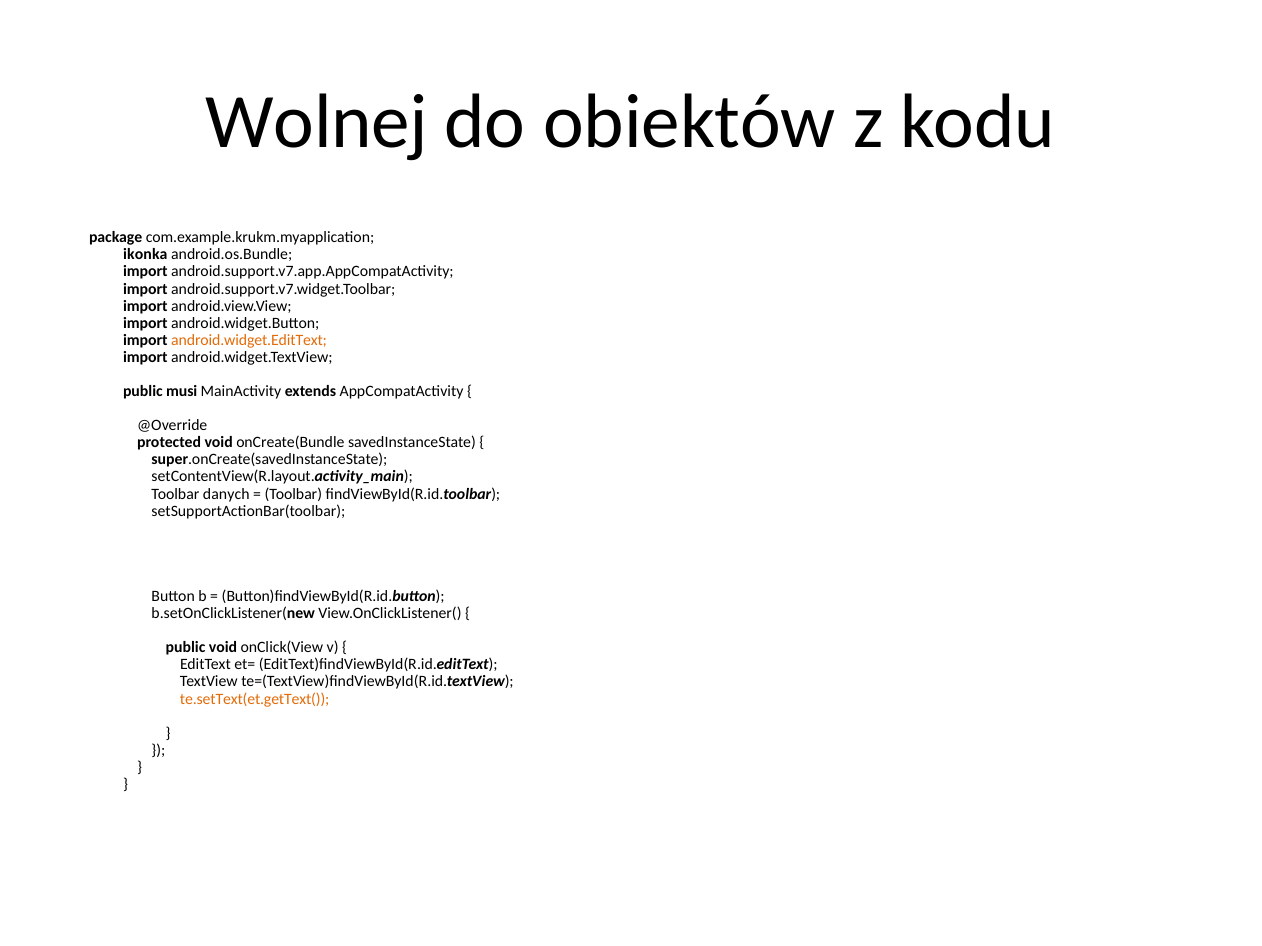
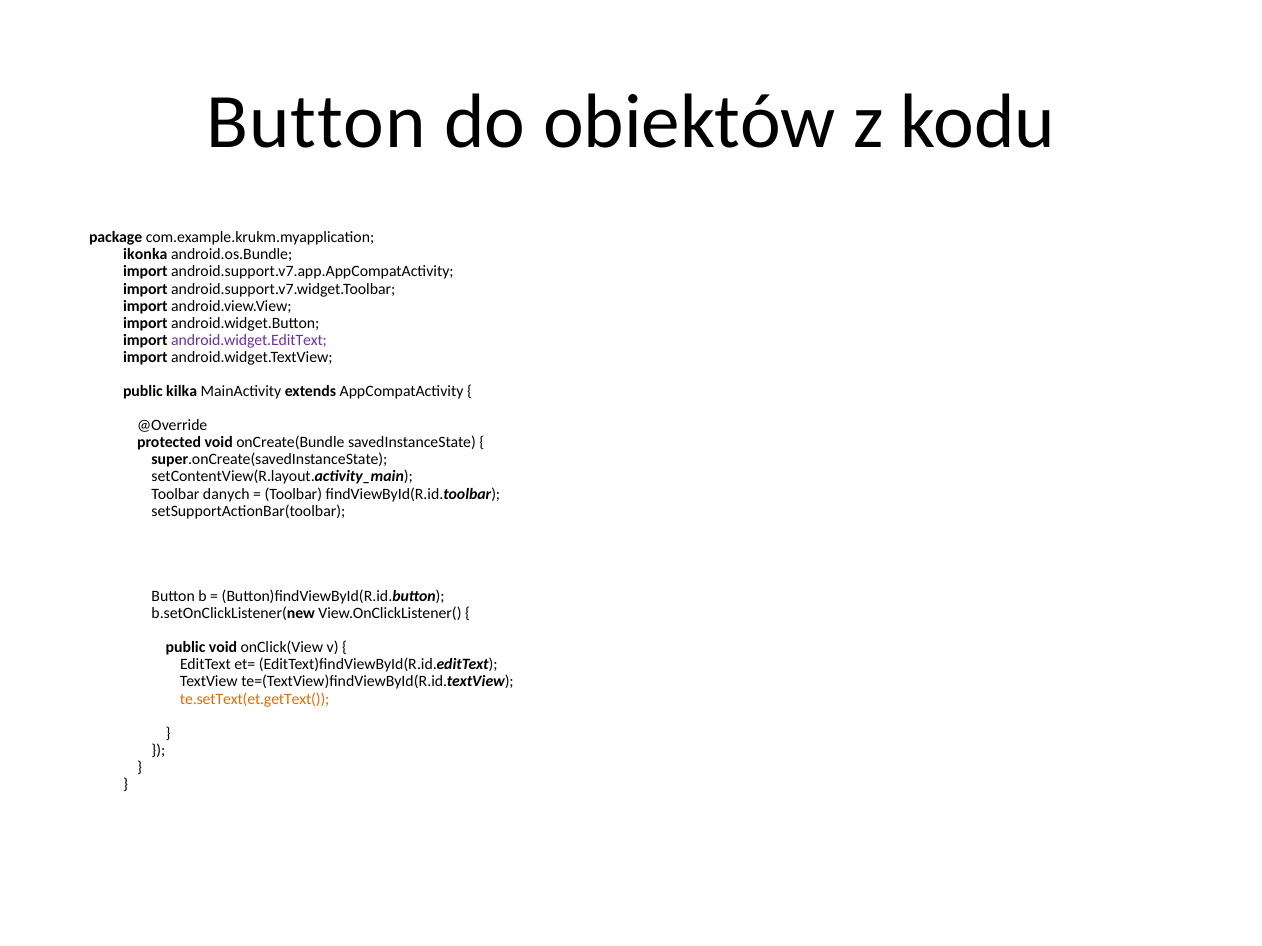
Wolnej at (317, 122): Wolnej -> Button
android.widget.EditText colour: orange -> purple
musi: musi -> kilka
